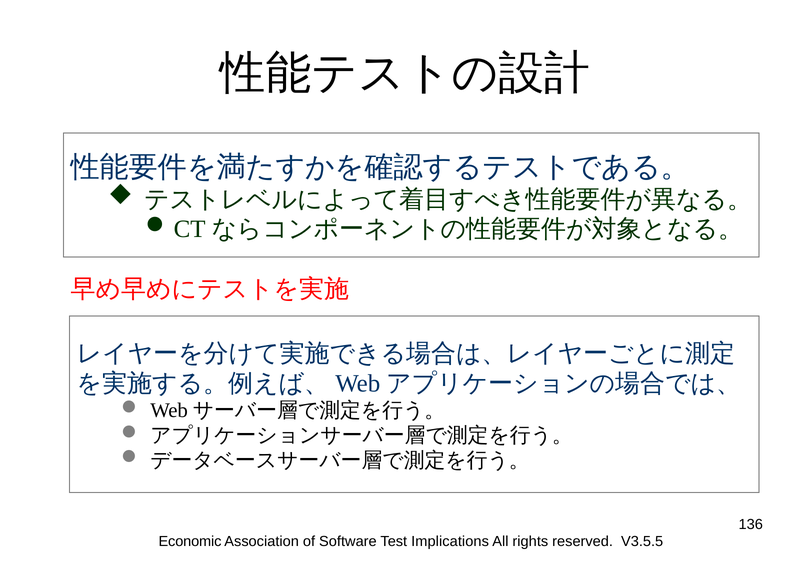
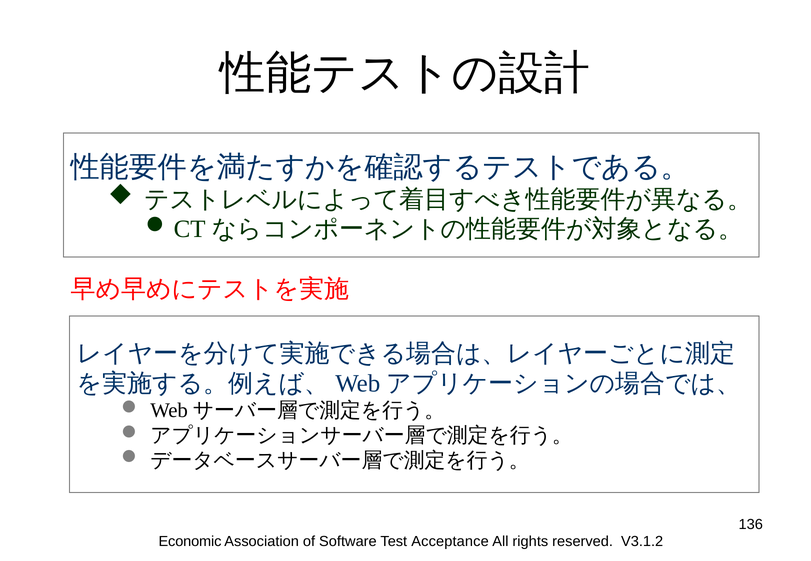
Implications: Implications -> Acceptance
V3.5.5: V3.5.5 -> V3.1.2
